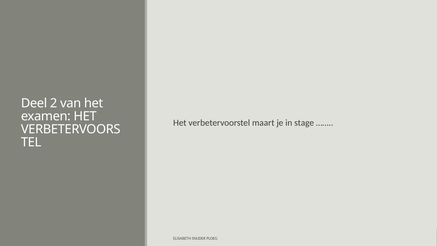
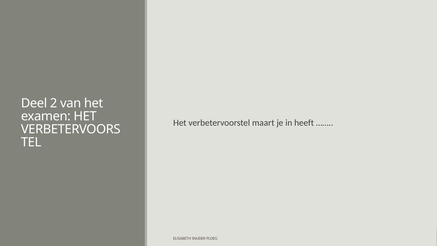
stage: stage -> heeft
